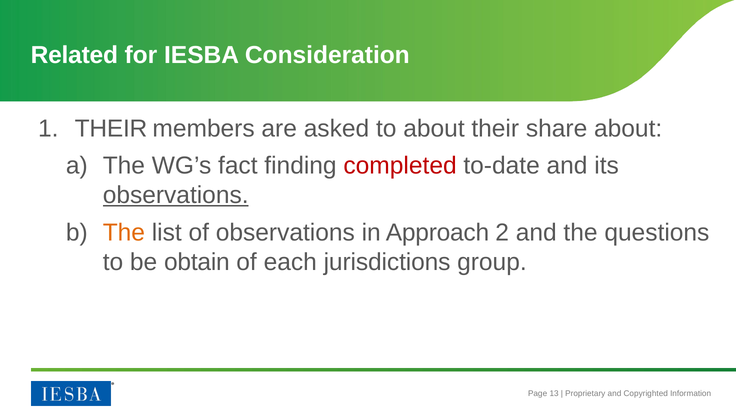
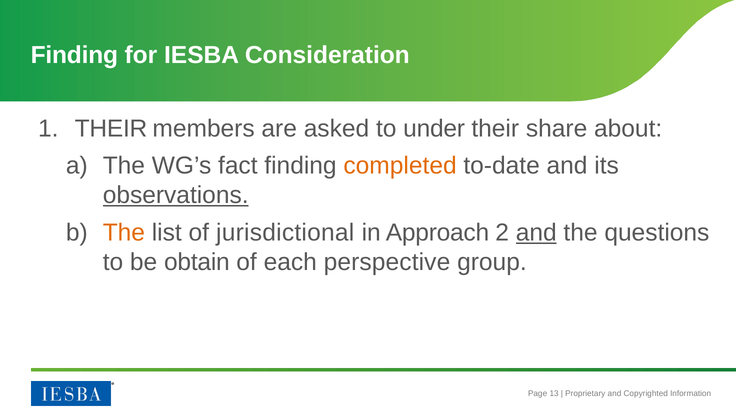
Related at (74, 55): Related -> Finding
to about: about -> under
completed colour: red -> orange
of observations: observations -> jurisdictional
and at (536, 233) underline: none -> present
jurisdictions: jurisdictions -> perspective
